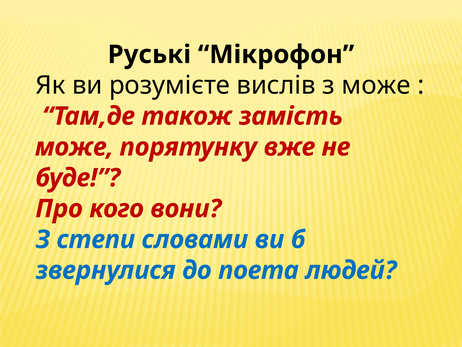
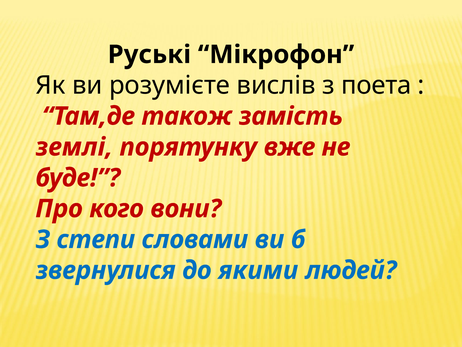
з може: може -> поета
може at (74, 147): може -> землі
поета: поета -> якими
